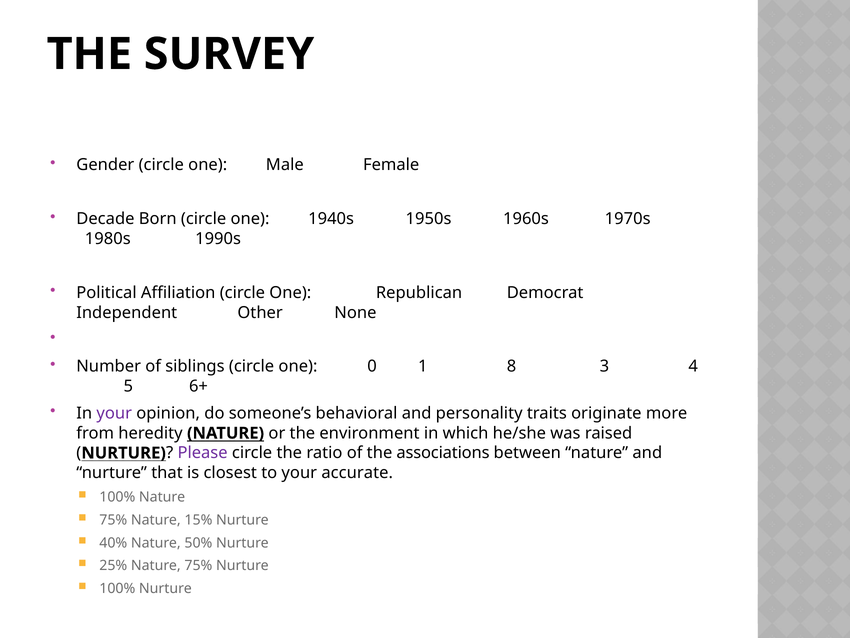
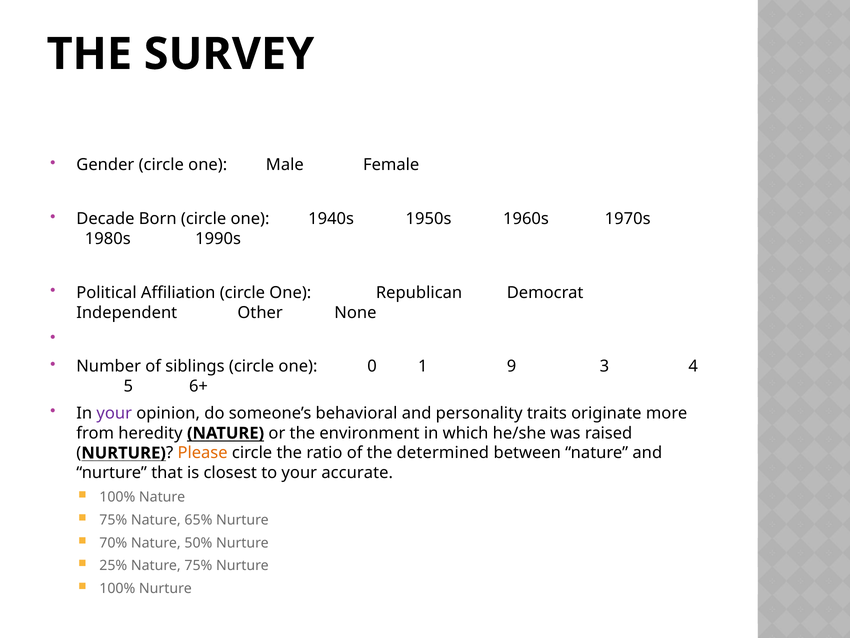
8: 8 -> 9
Please colour: purple -> orange
associations: associations -> determined
15%: 15% -> 65%
40%: 40% -> 70%
